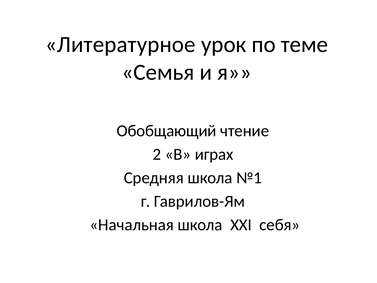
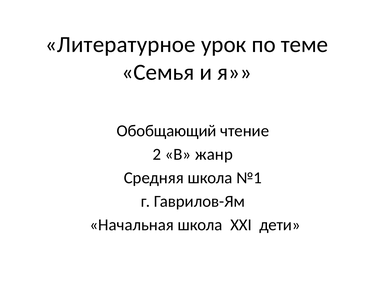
играх: играх -> жанр
себя: себя -> дети
